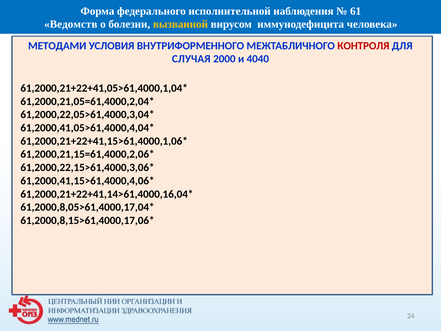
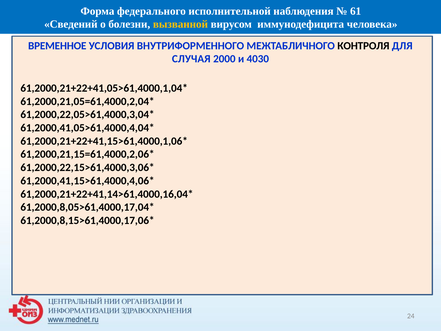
Ведомств: Ведомств -> Сведений
МЕТОДАМИ: МЕТОДАМИ -> ВРЕМЕННОЕ
КОНТРОЛЯ colour: red -> black
4040: 4040 -> 4030
